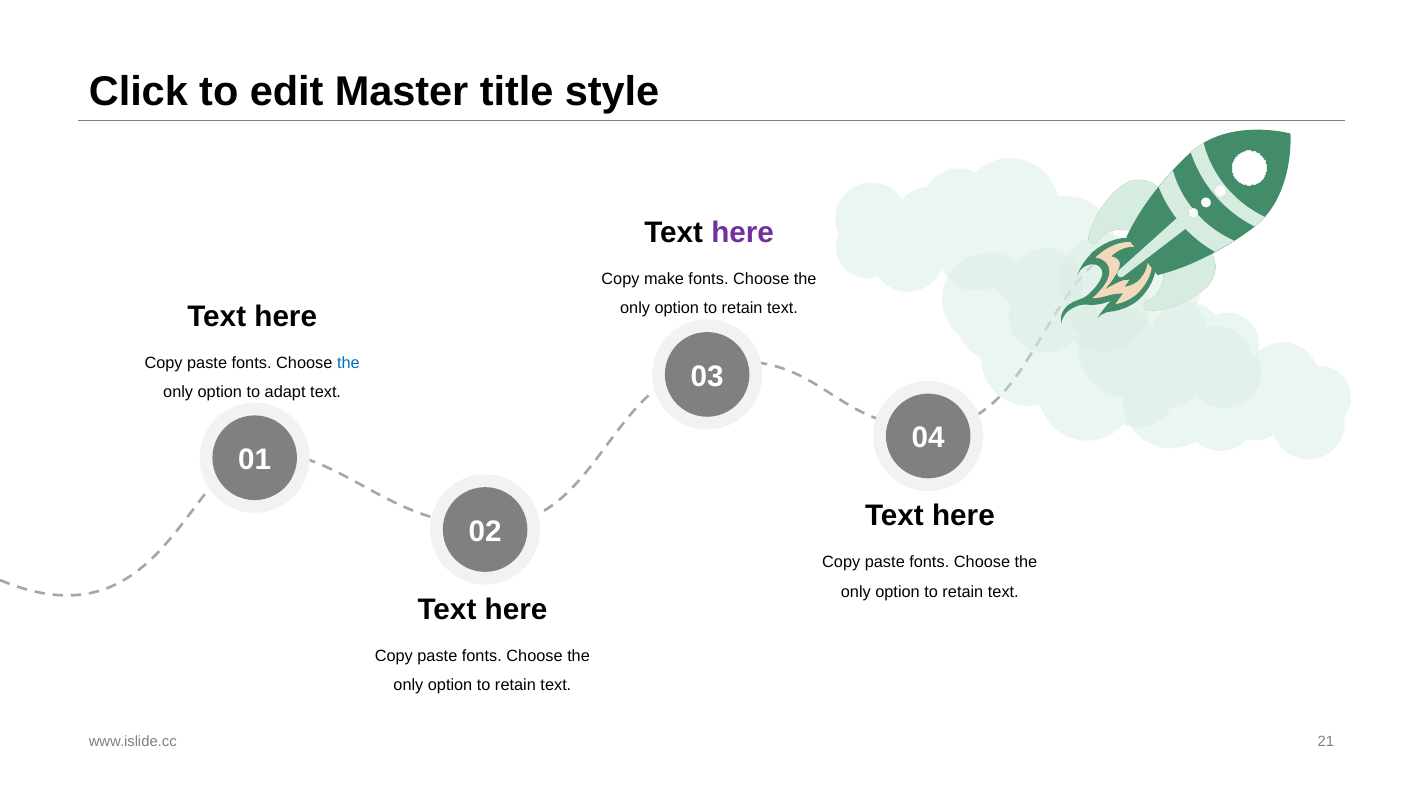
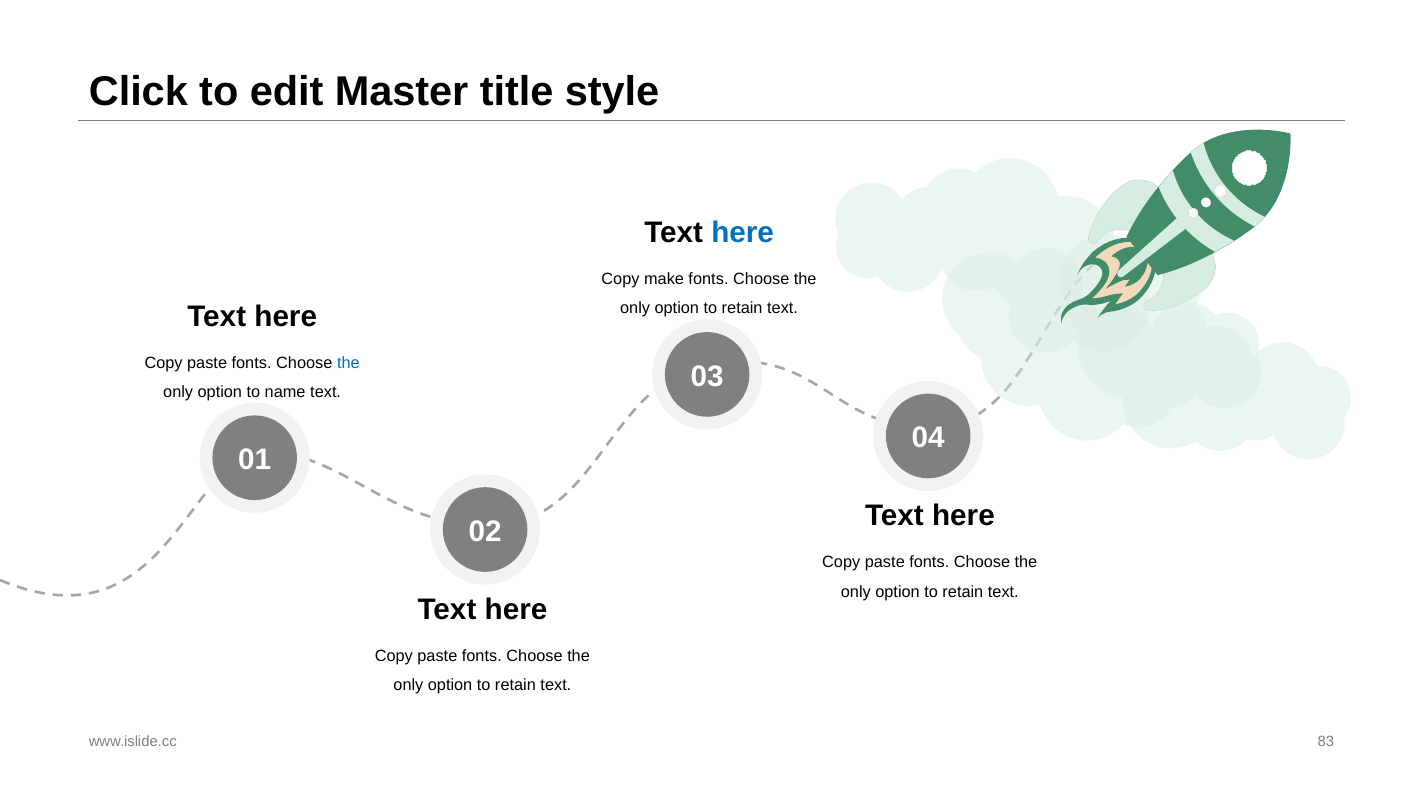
here at (743, 233) colour: purple -> blue
adapt: adapt -> name
21: 21 -> 83
